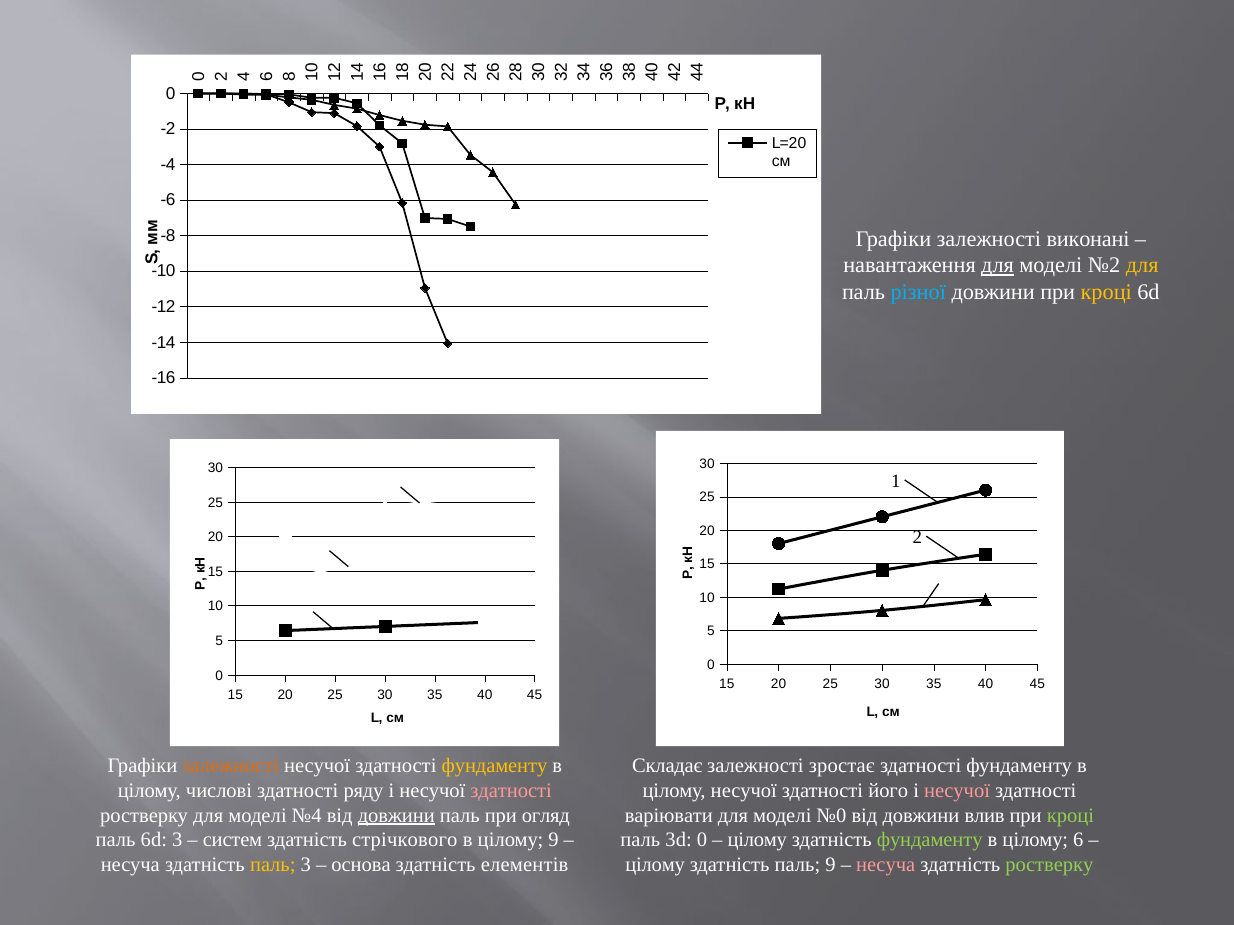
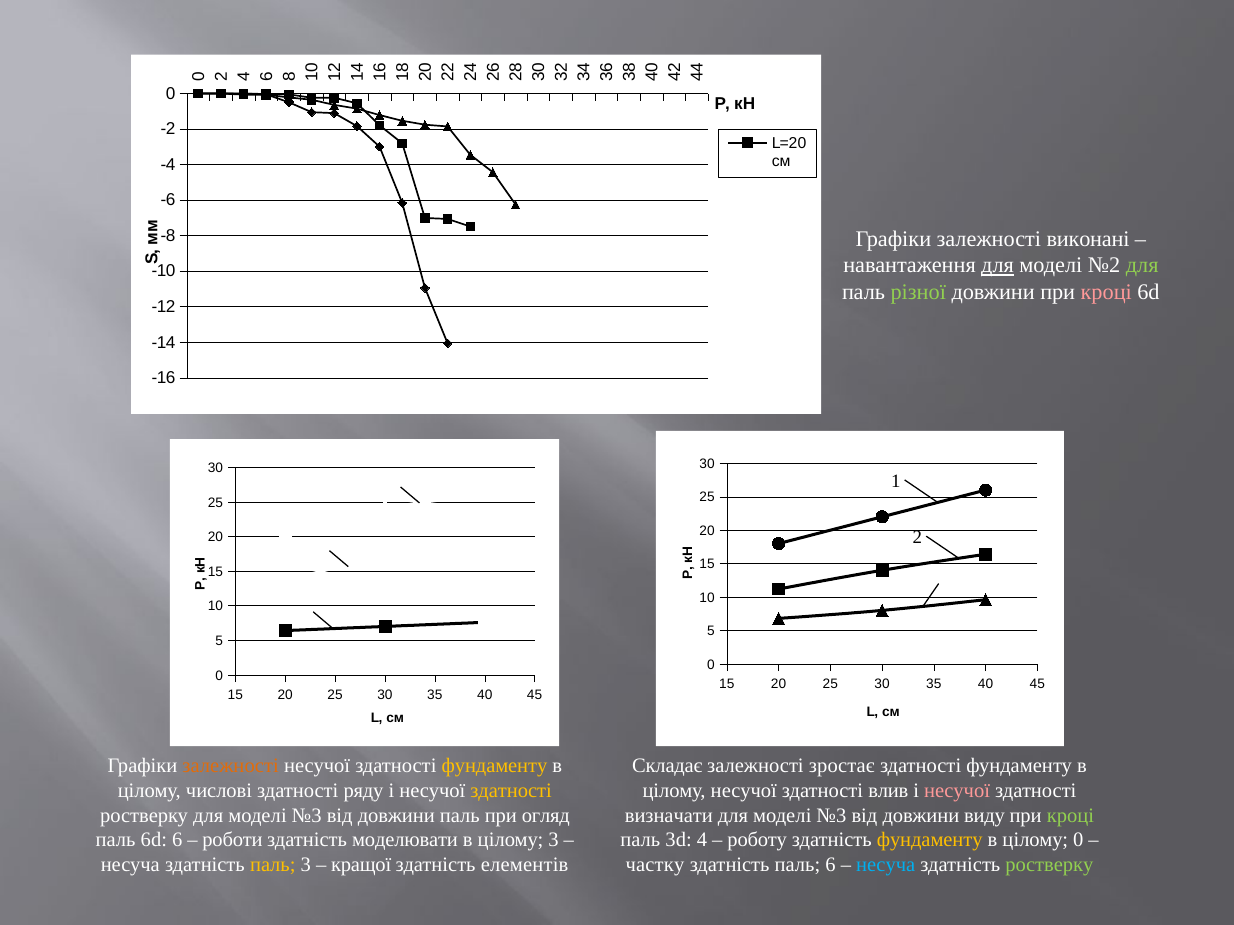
для at (1142, 266) colour: yellow -> light green
різної colour: light blue -> light green
кроці at (1106, 292) colour: yellow -> pink
здатності at (511, 791) colour: pink -> yellow
його: його -> влив
ростверку для моделі №4: №4 -> №3
довжини at (396, 816) underline: present -> none
варіювати: варіювати -> визначати
№0 at (831, 816): №0 -> №3
влив: влив -> виду
6d 3: 3 -> 6
систем: систем -> роботи
стрічкового: стрічкового -> моделювати
цілому 9: 9 -> 3
3d 0: 0 -> 4
цілому at (757, 840): цілому -> роботу
фундаменту at (930, 840) colour: light green -> yellow
цілому 6: 6 -> 0
основа: основа -> кращої
цілому at (655, 865): цілому -> частку
паль 9: 9 -> 6
несуча at (886, 865) colour: pink -> light blue
